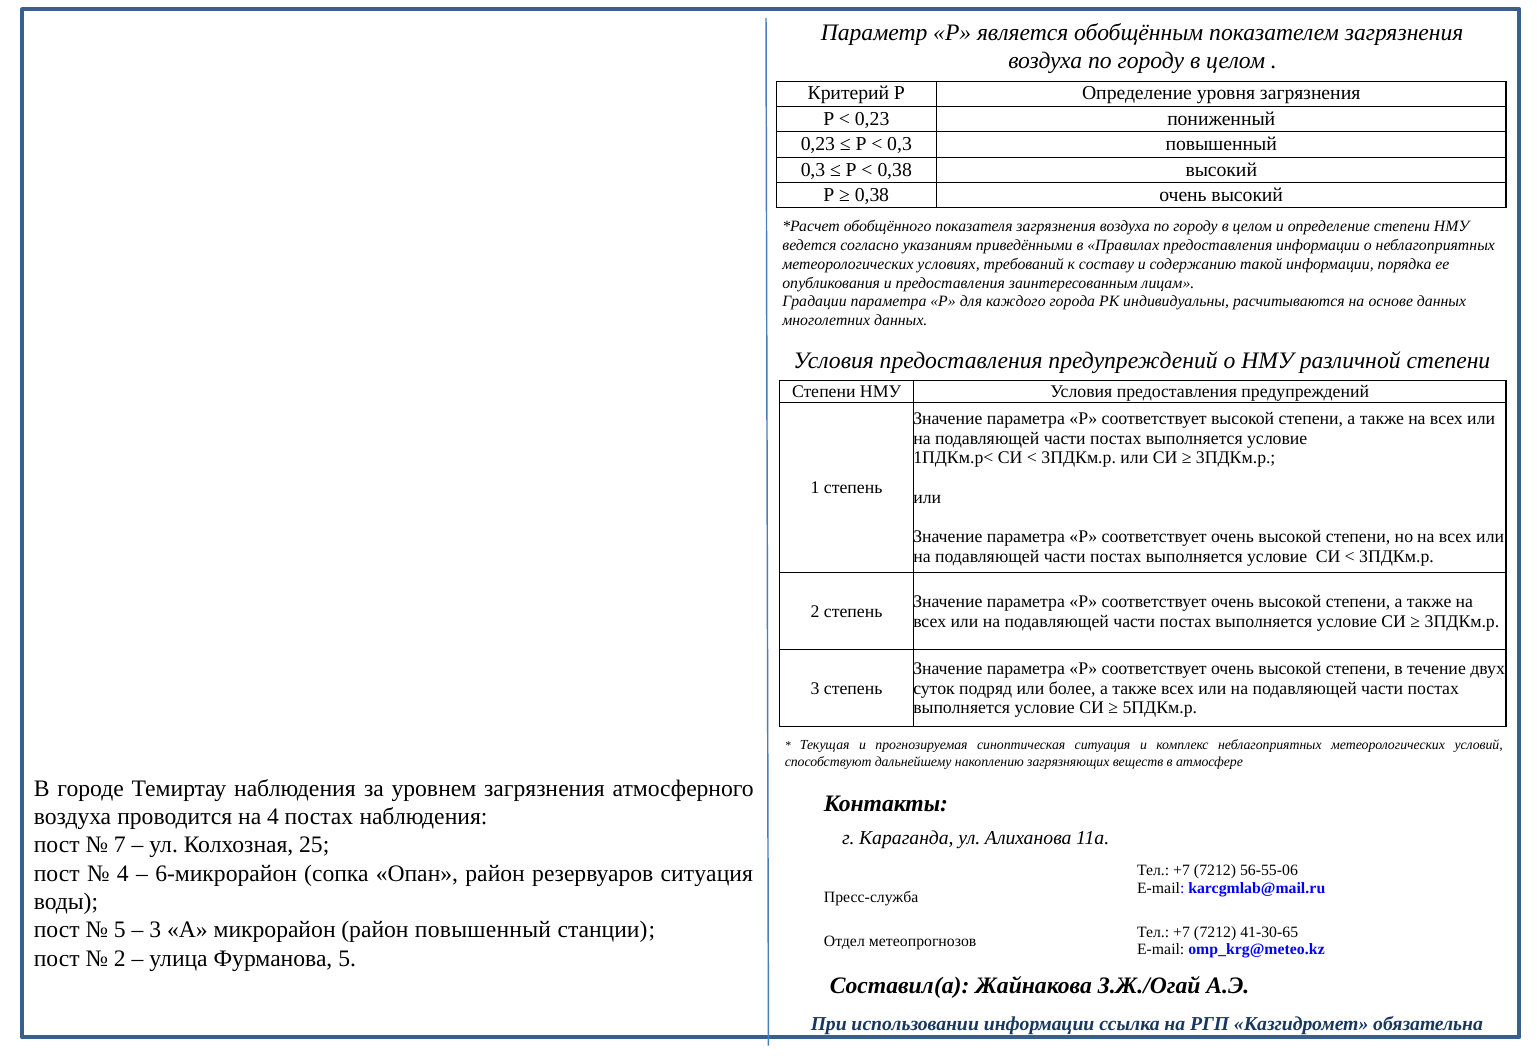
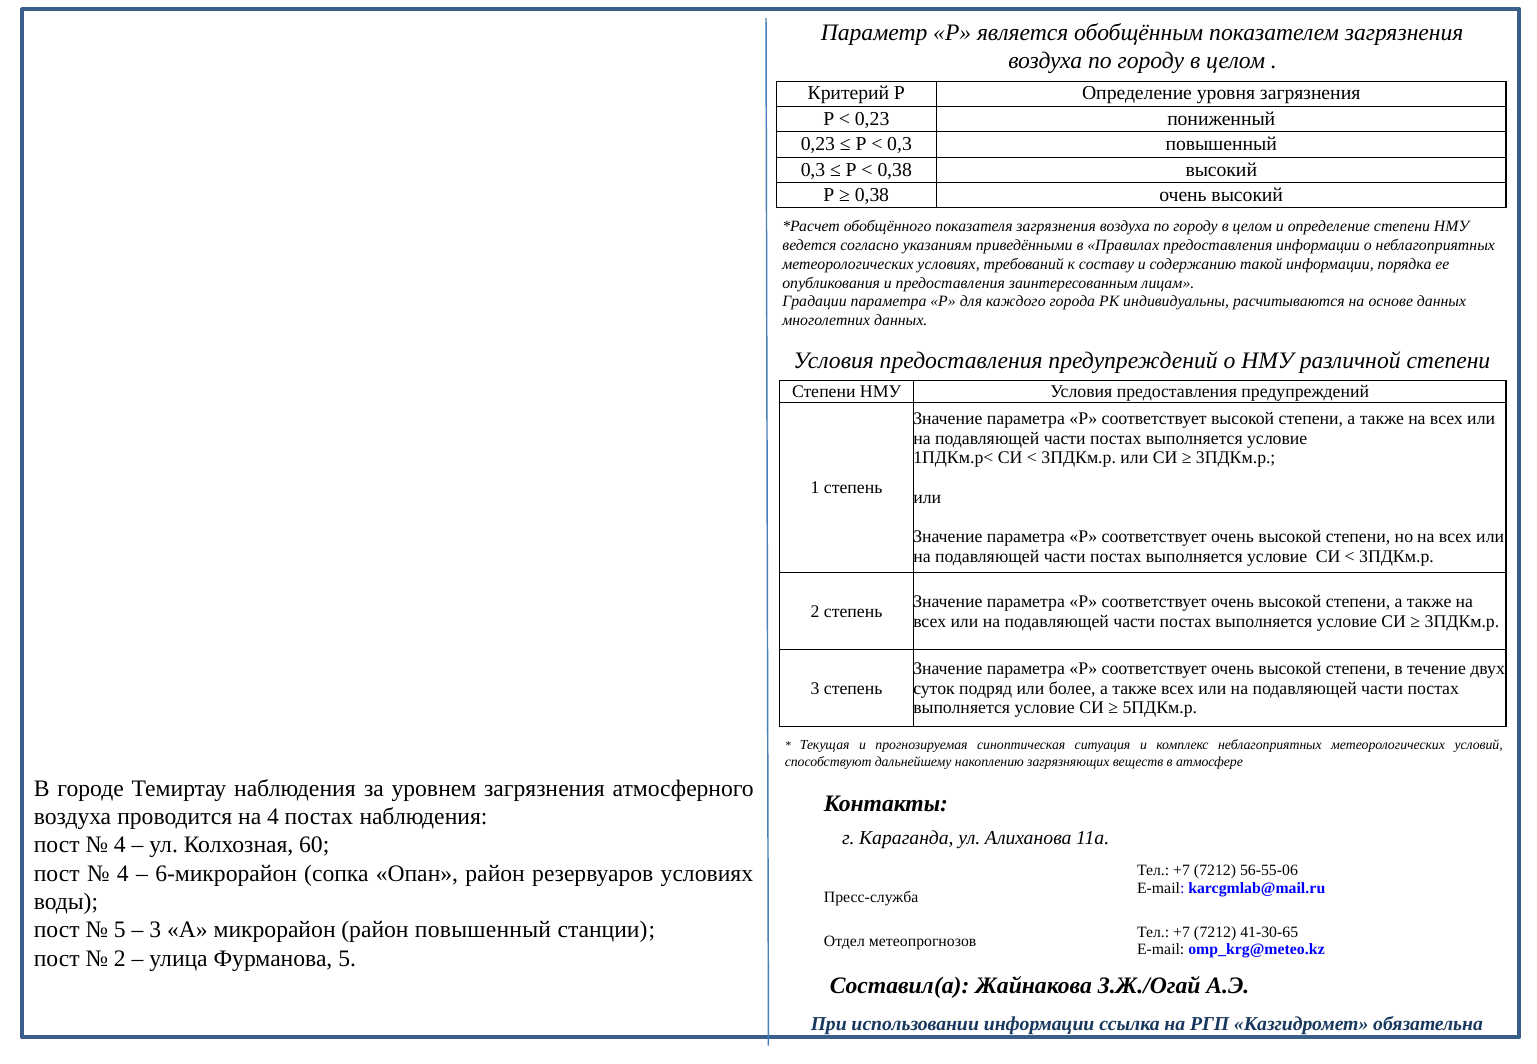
7 at (120, 845): 7 -> 4
25: 25 -> 60
резервуаров ситуация: ситуация -> условиях
